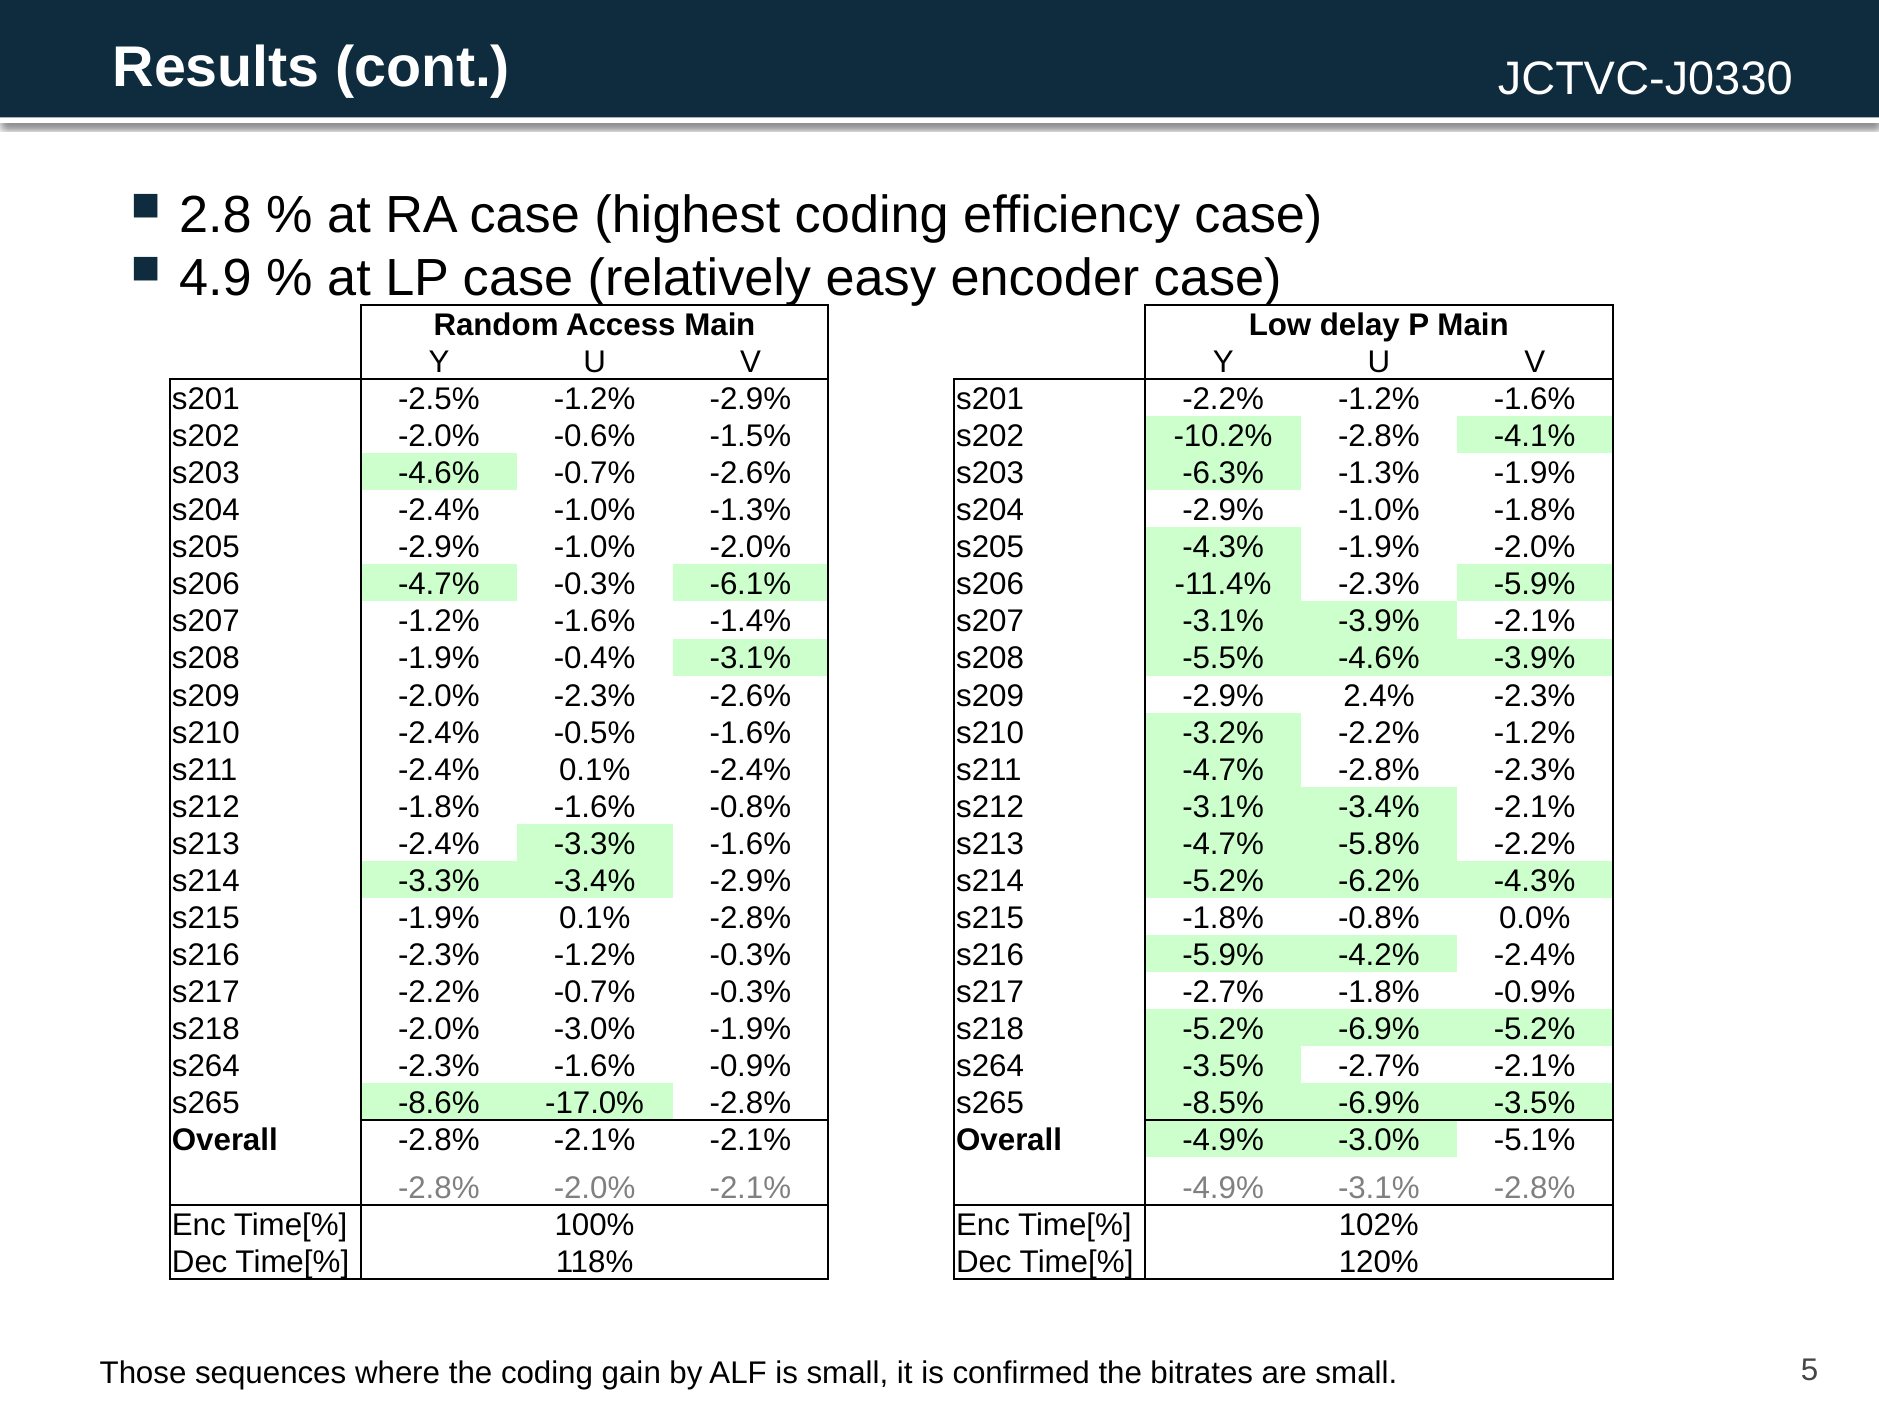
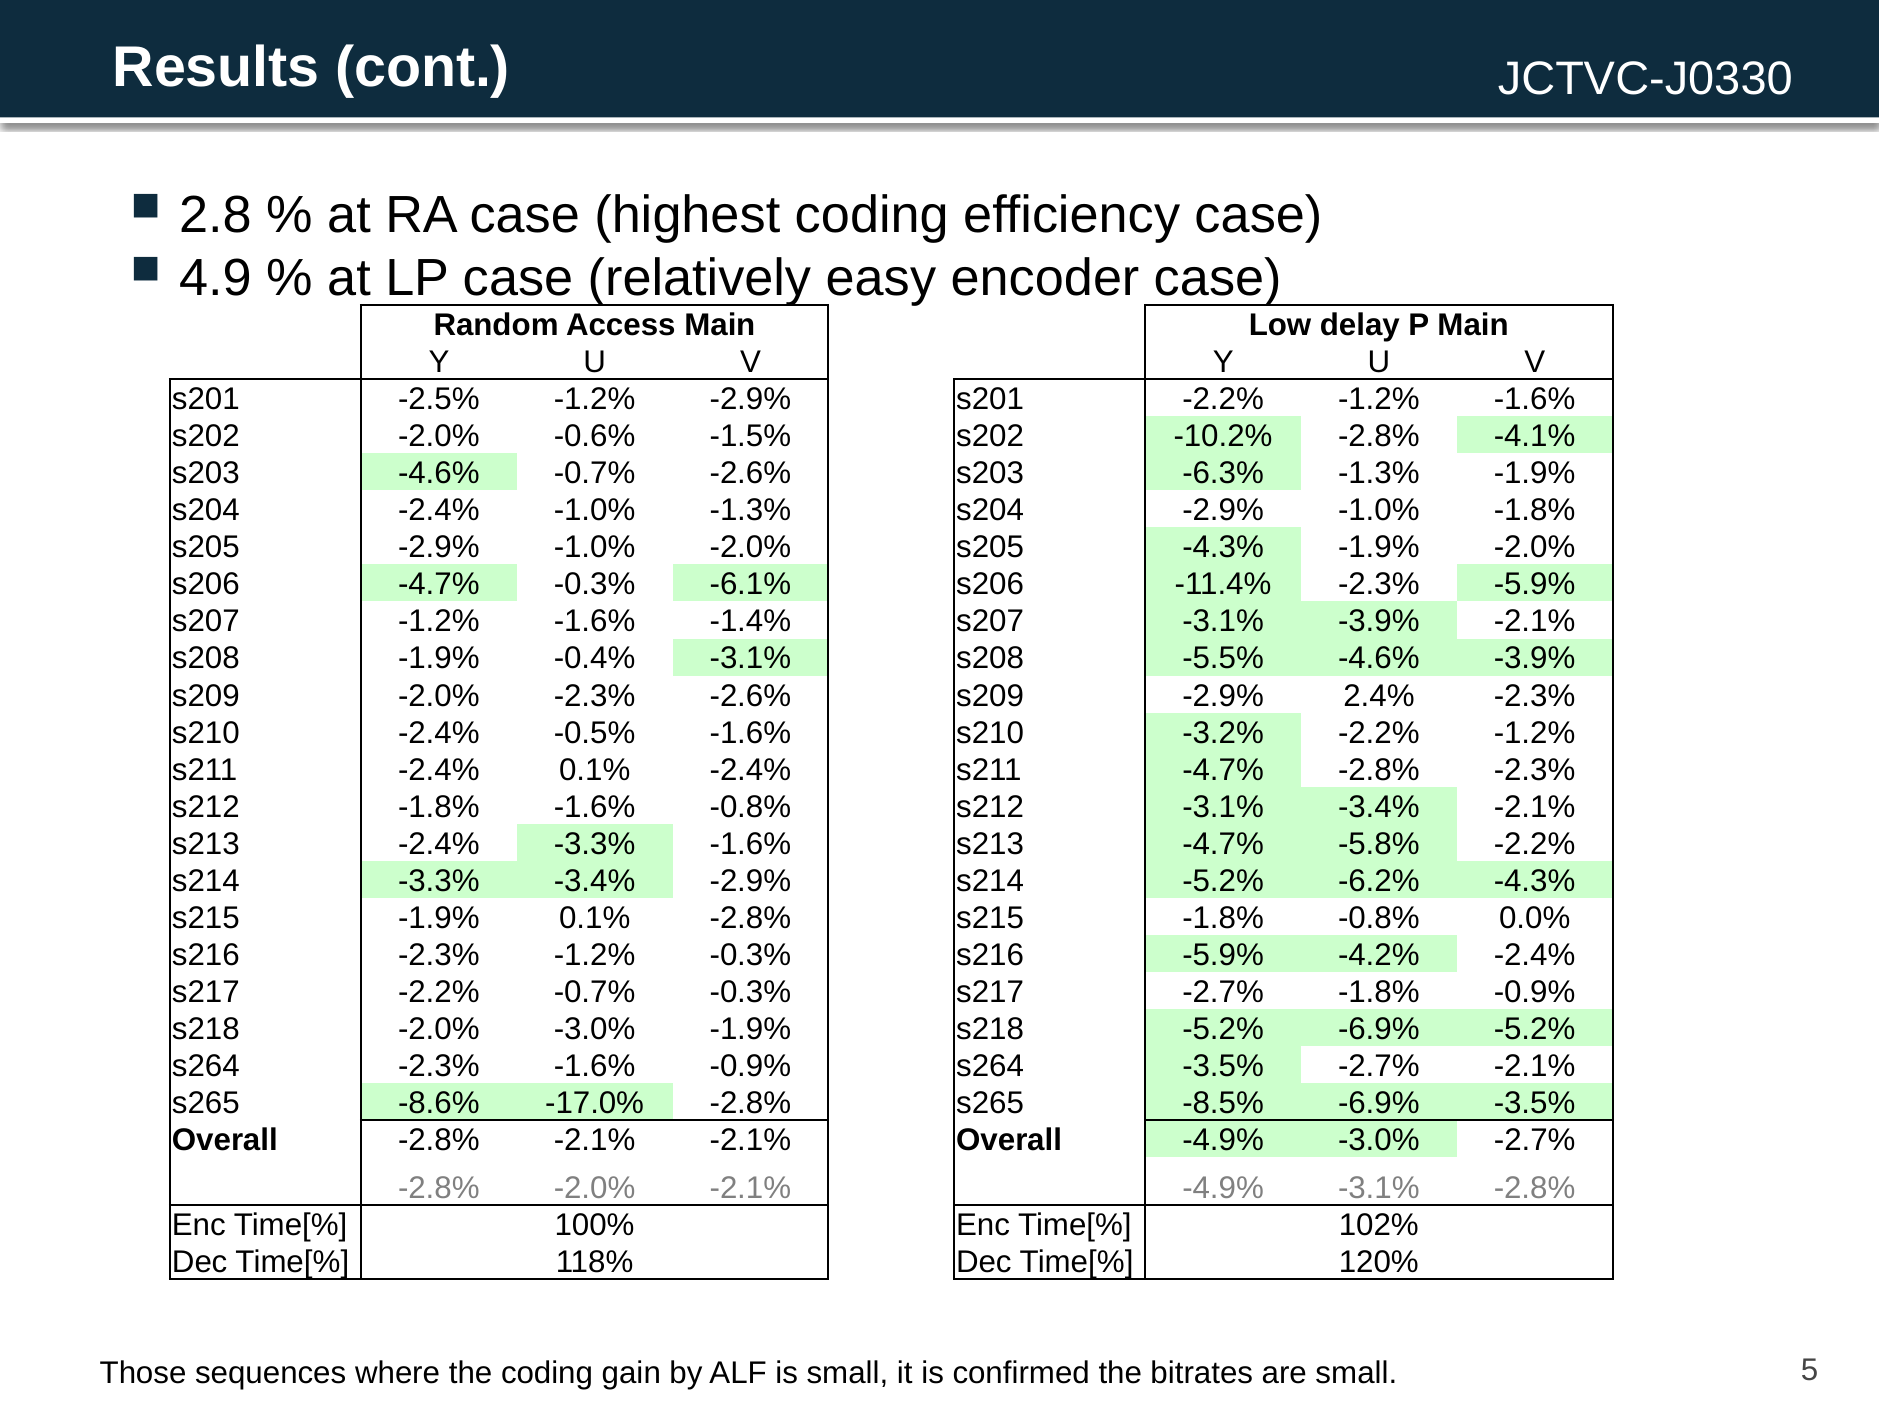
-3.0% -5.1%: -5.1% -> -2.7%
